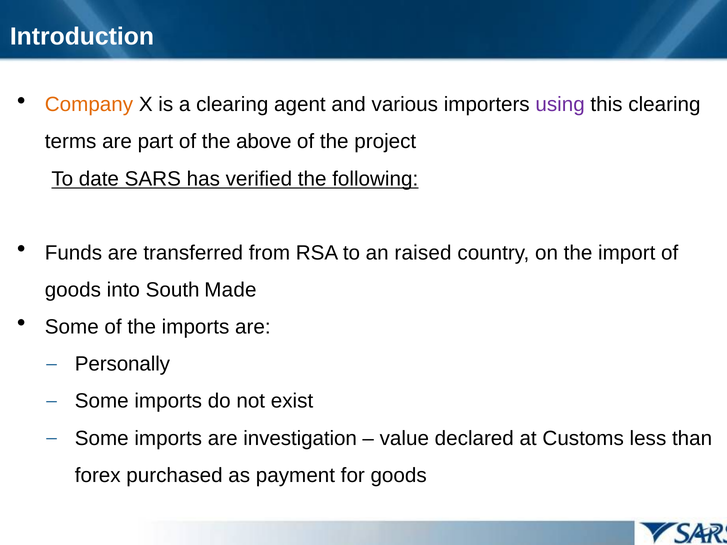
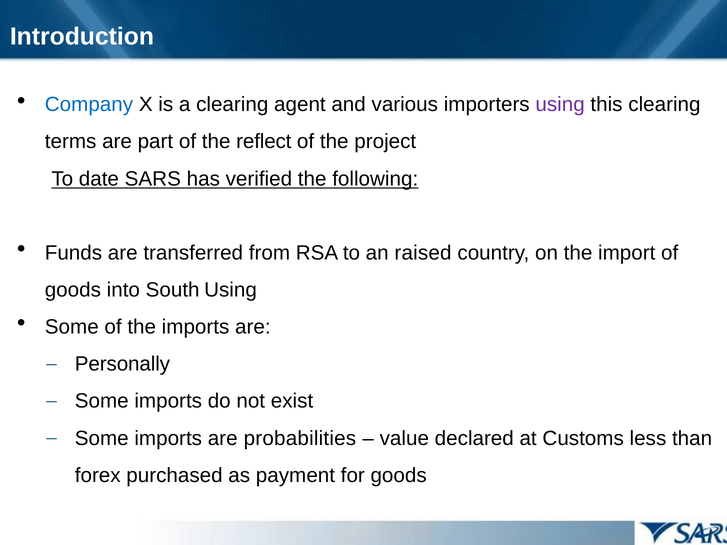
Company colour: orange -> blue
above: above -> reflect
South Made: Made -> Using
investigation: investigation -> probabilities
